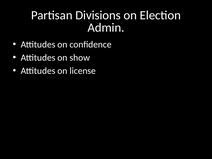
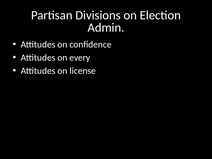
show: show -> every
